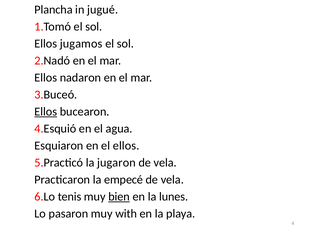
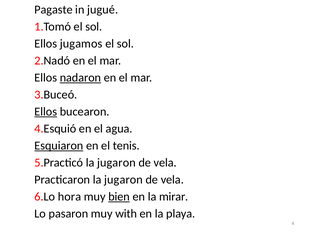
Plancha: Plancha -> Pagaste
nadaron underline: none -> present
Esquiaron underline: none -> present
el ellos: ellos -> tenis
Practicaron la empecé: empecé -> jugaron
tenis: tenis -> hora
lunes: lunes -> mirar
